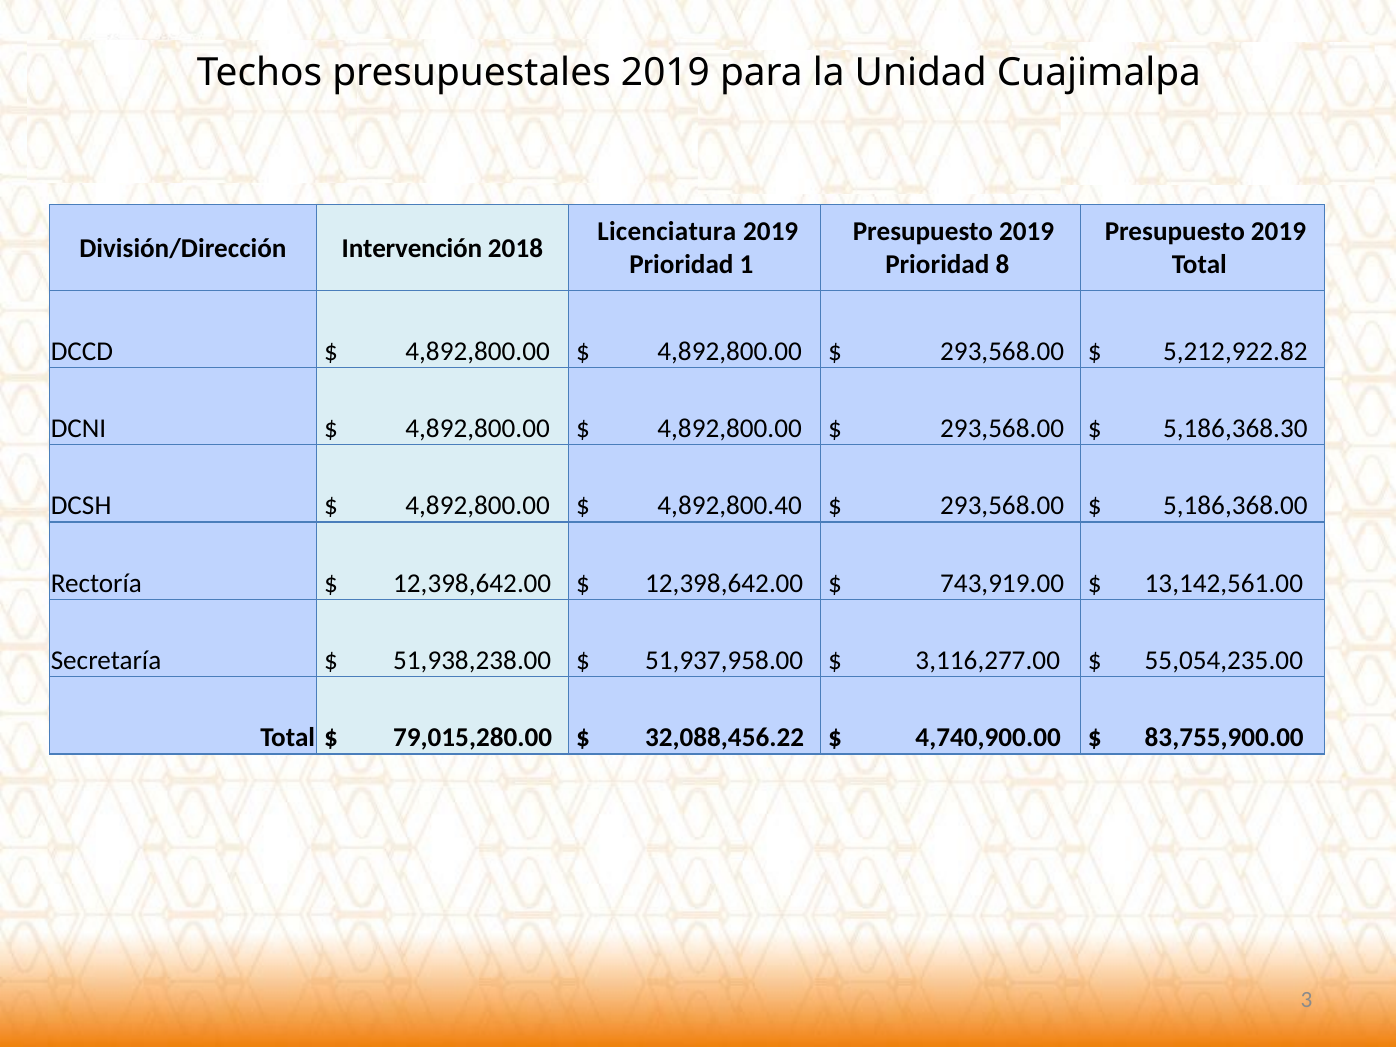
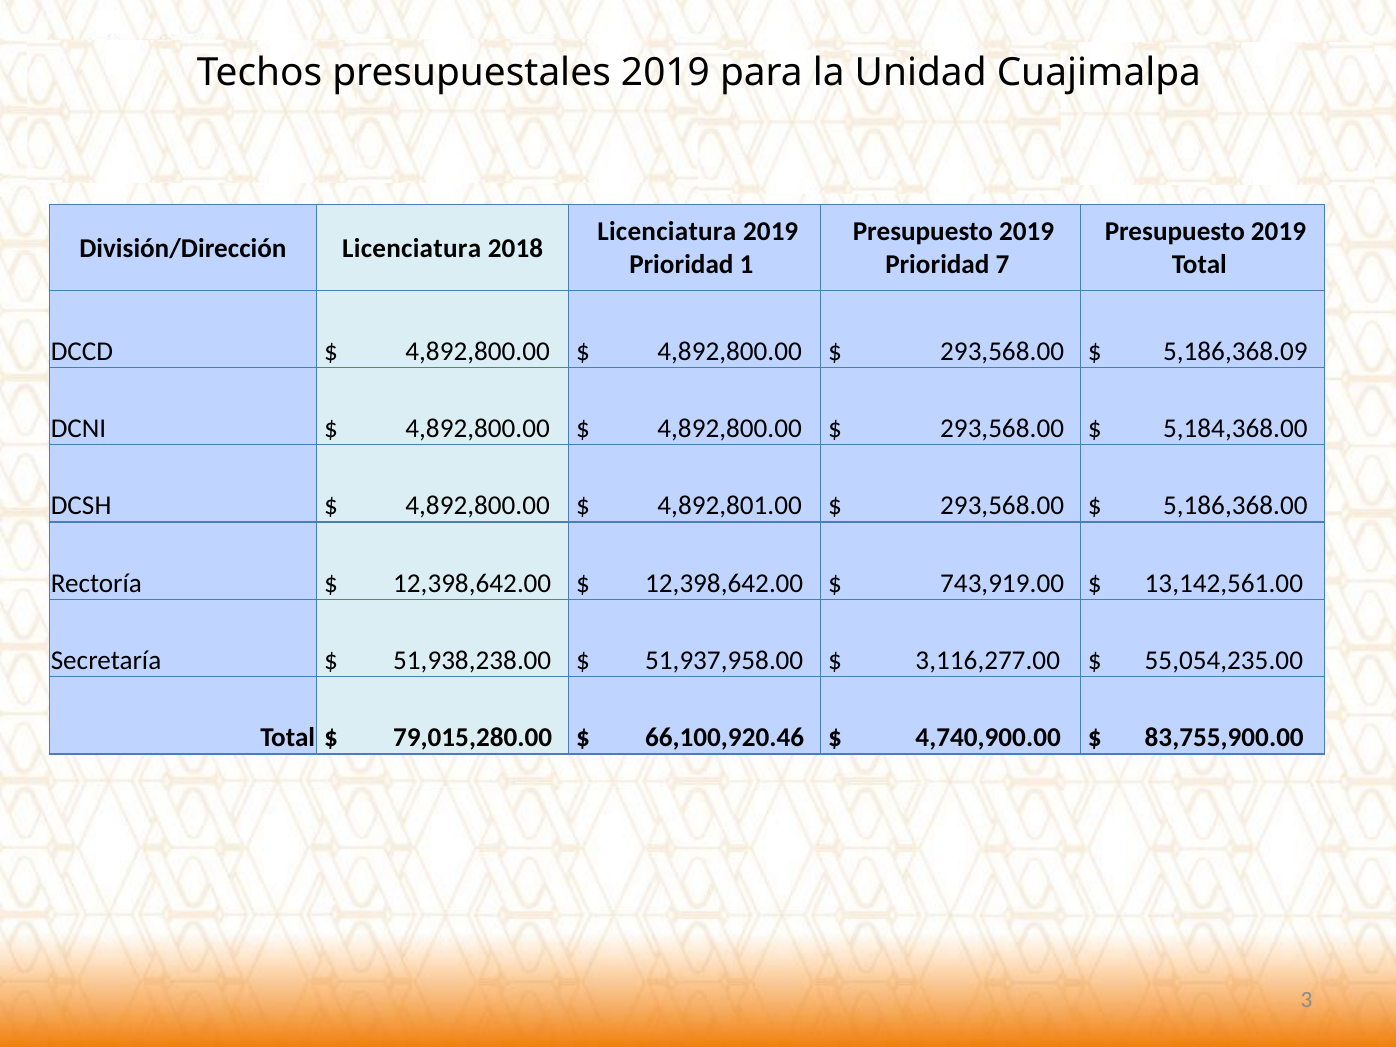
División/Dirección Intervención: Intervención -> Licenciatura
8: 8 -> 7
5,212,922.82: 5,212,922.82 -> 5,186,368.09
5,186,368.30: 5,186,368.30 -> 5,184,368.00
4,892,800.40: 4,892,800.40 -> 4,892,801.00
32,088,456.22: 32,088,456.22 -> 66,100,920.46
